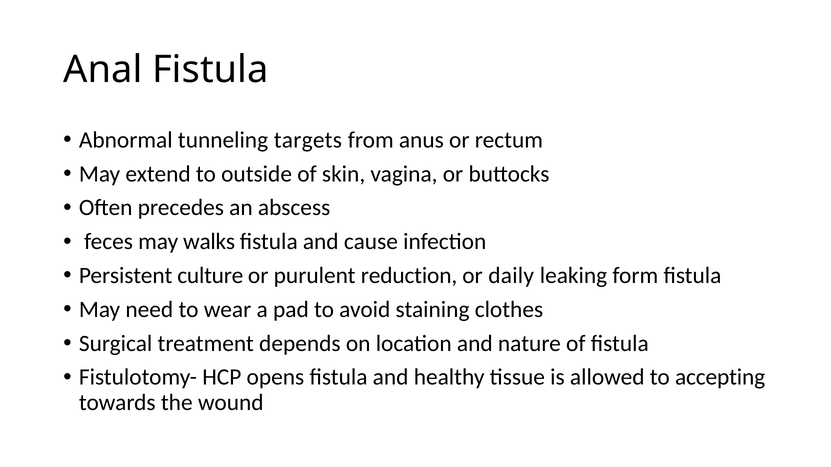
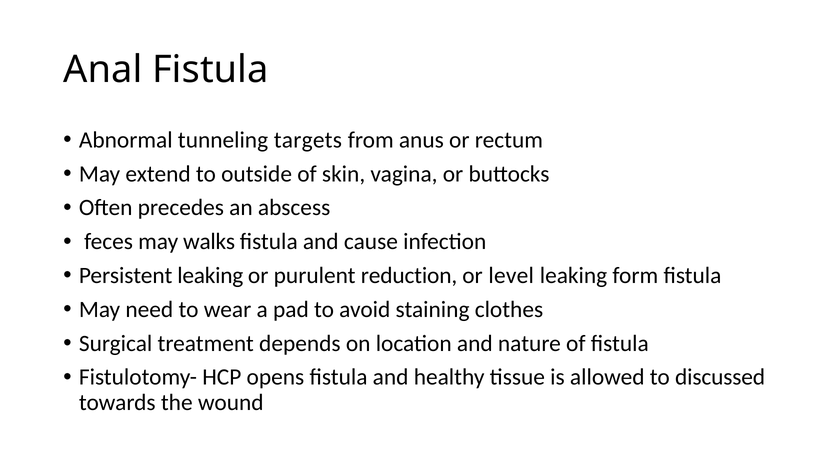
Persistent culture: culture -> leaking
daily: daily -> level
accepting: accepting -> discussed
